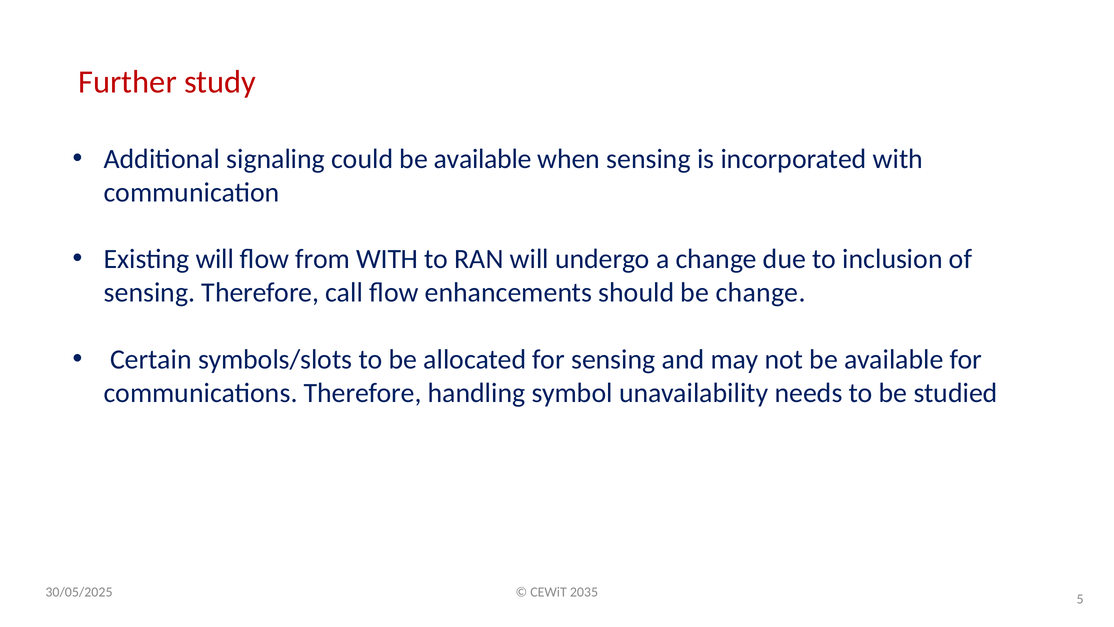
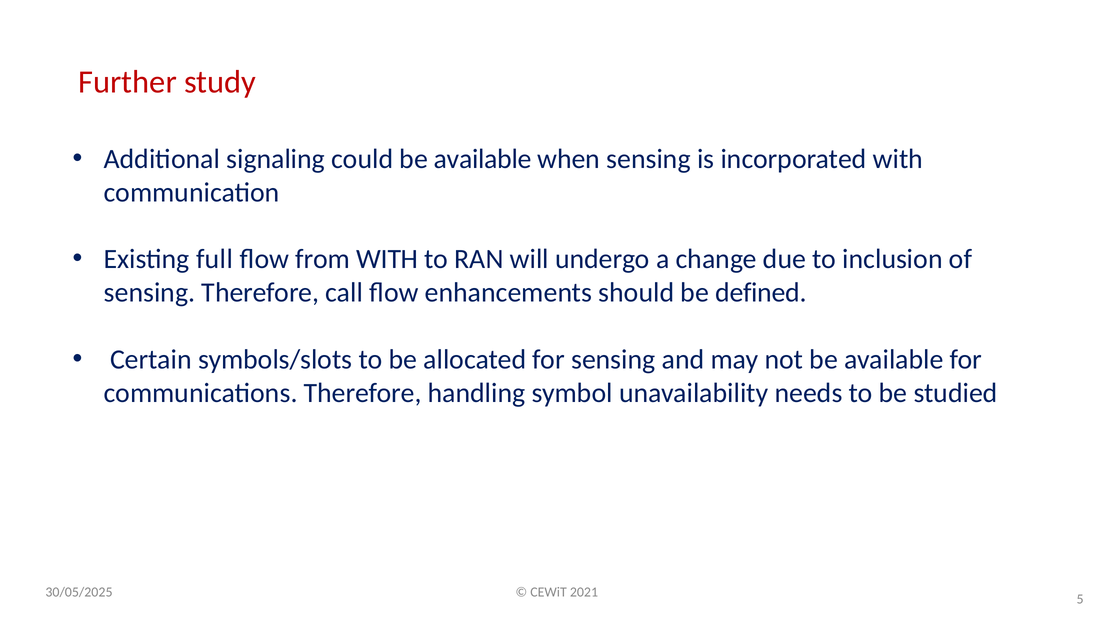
Existing will: will -> full
be change: change -> defined
2035: 2035 -> 2021
